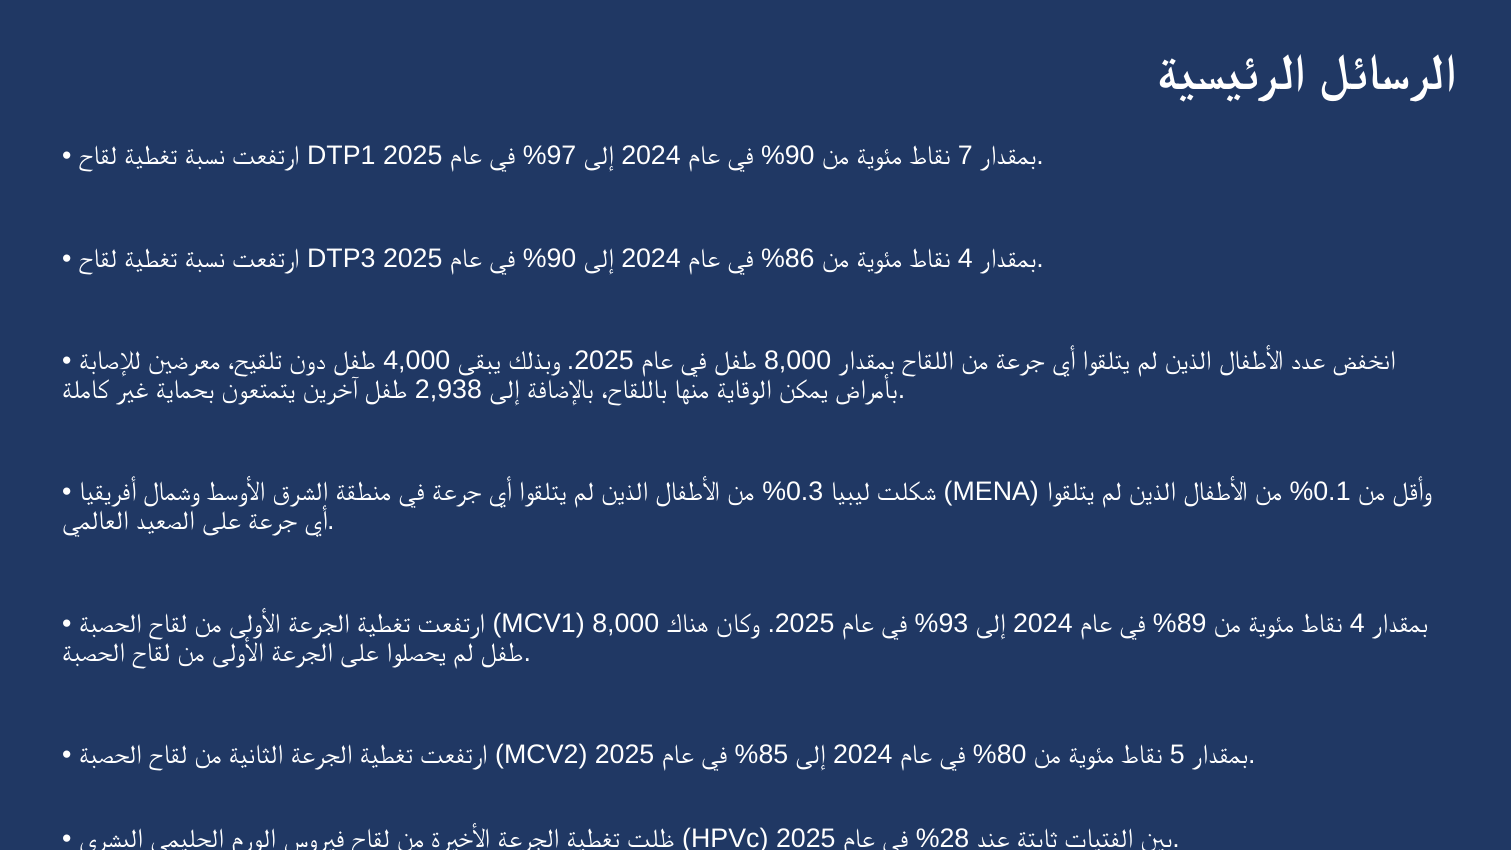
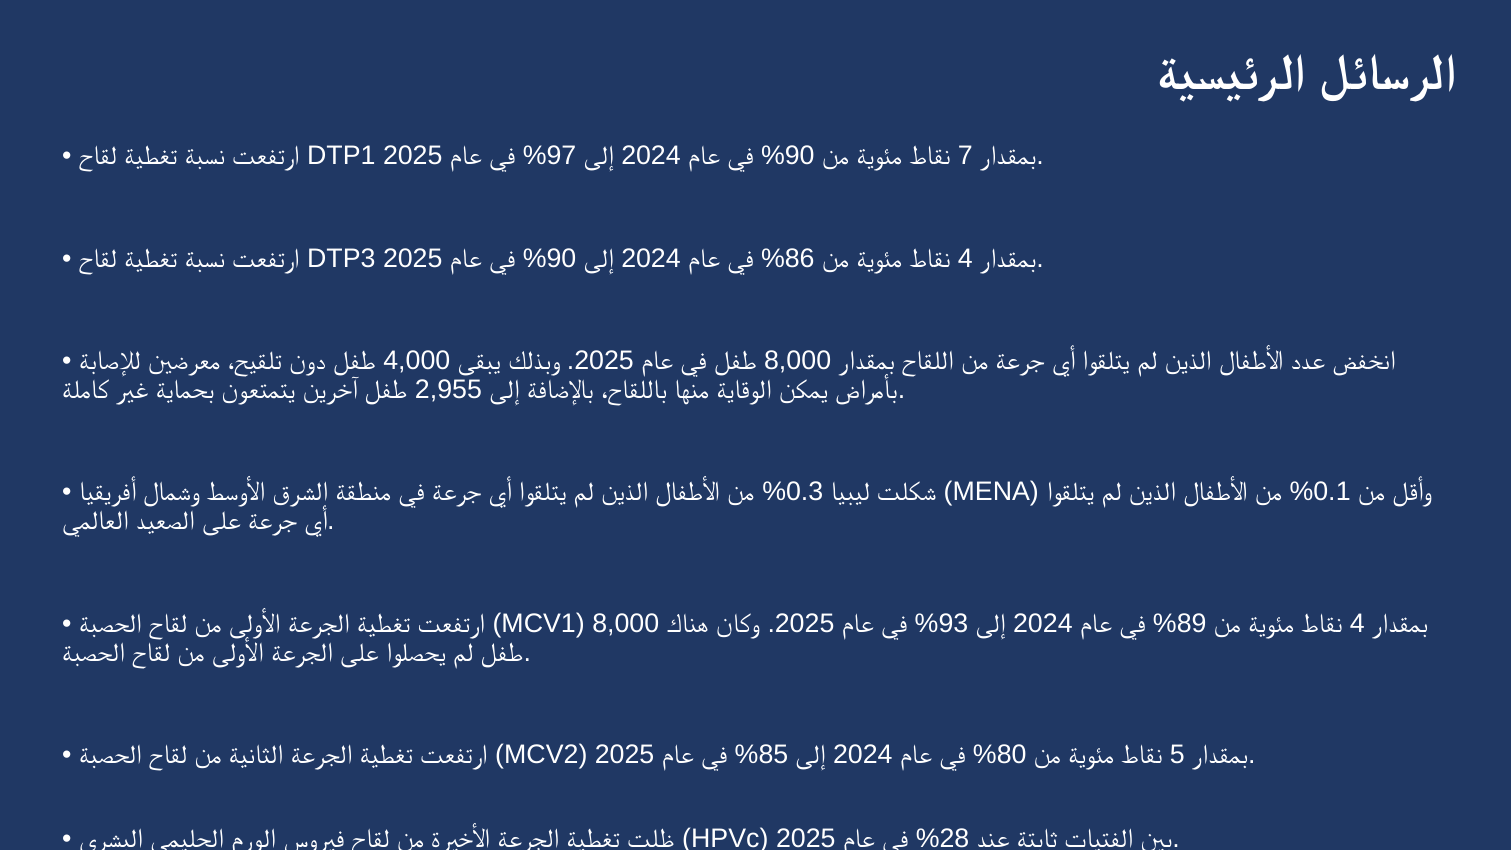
2,938: 2,938 -> 2,955
